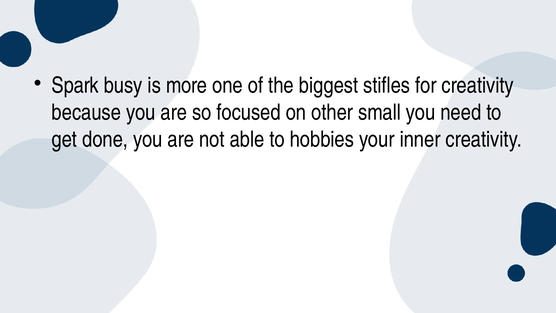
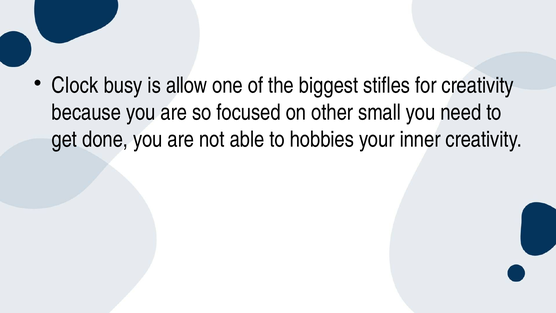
Spark: Spark -> Clock
more: more -> allow
